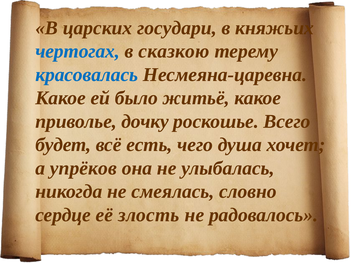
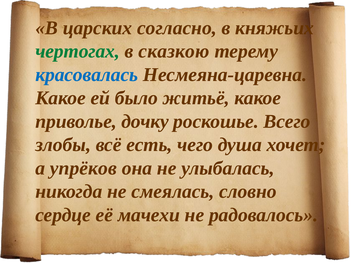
государи: государи -> согласно
чертогах colour: blue -> green
будет: будет -> злобы
злость: злость -> мачехи
